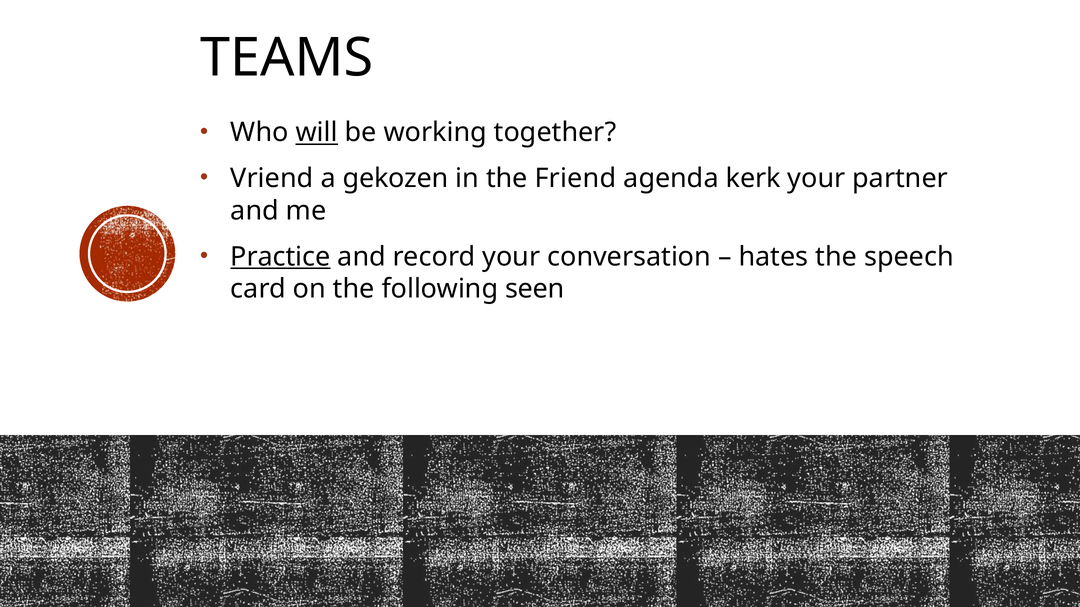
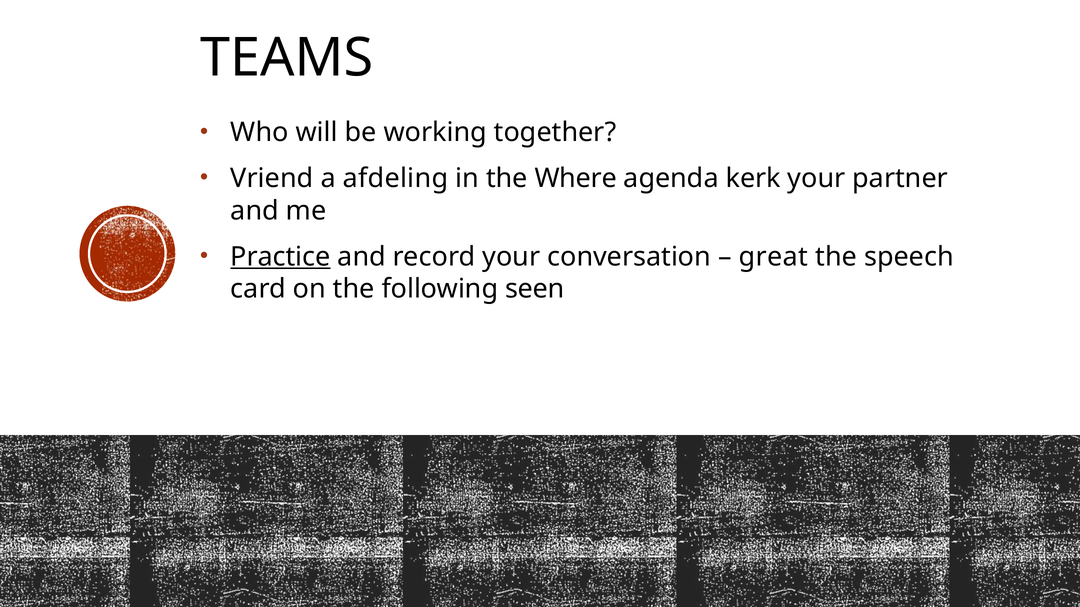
will underline: present -> none
gekozen: gekozen -> afdeling
Friend: Friend -> Where
hates: hates -> great
